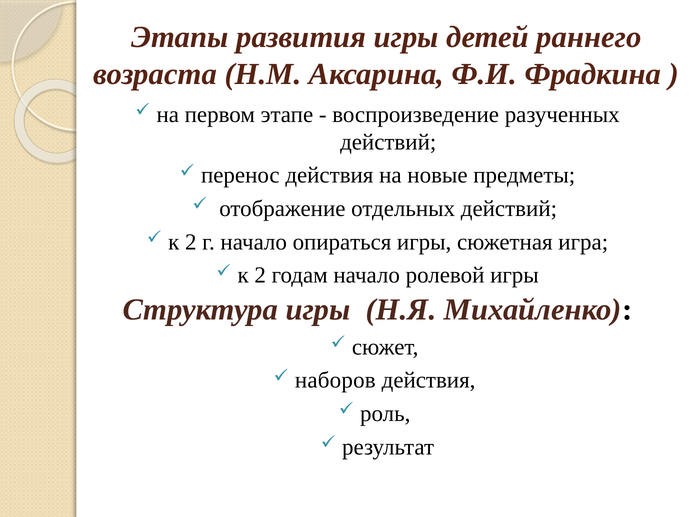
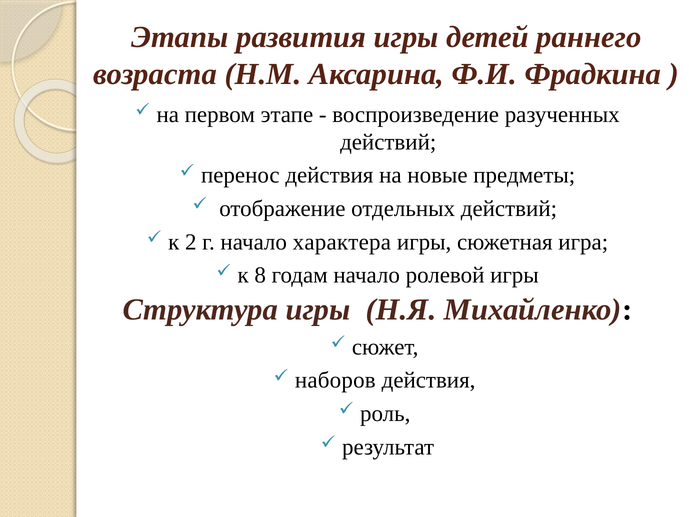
опираться: опираться -> характера
2 at (260, 275): 2 -> 8
